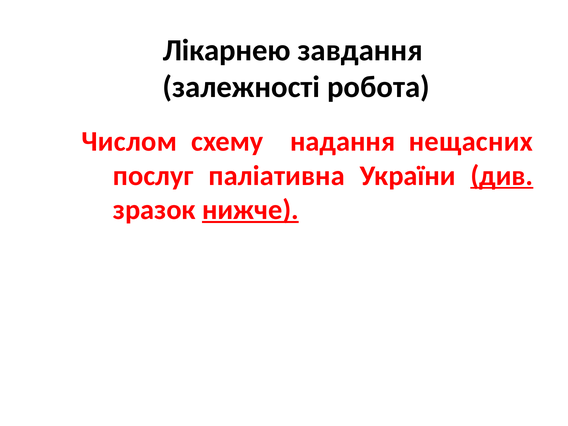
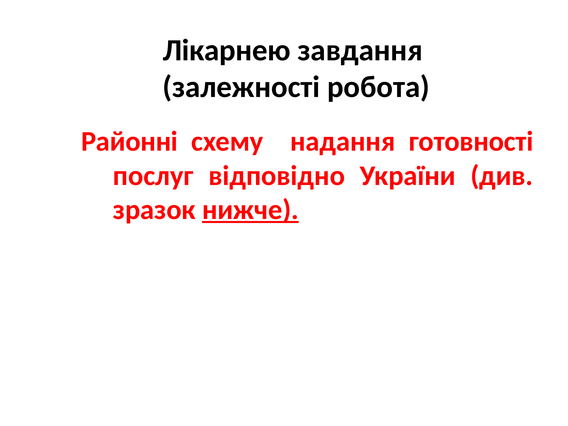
Числом: Числом -> Районні
нещасних: нещасних -> готовності
паліативна: паліативна -> відповідно
див underline: present -> none
